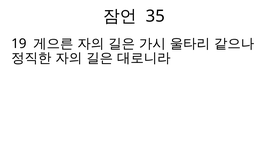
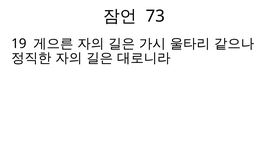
35: 35 -> 73
